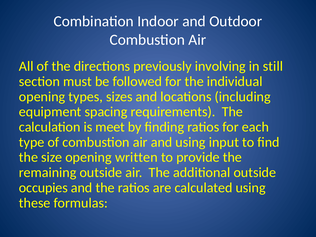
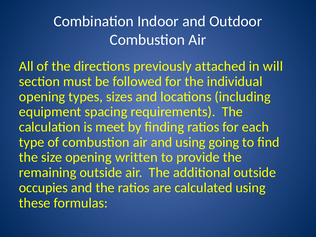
involving: involving -> attached
still: still -> will
input: input -> going
